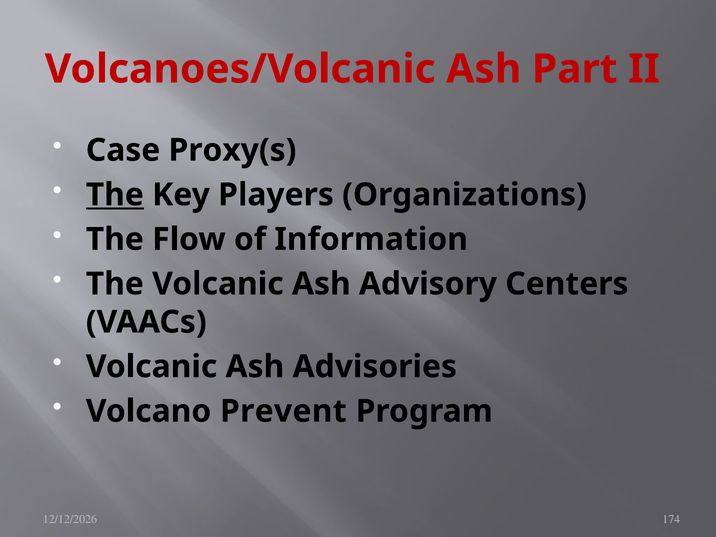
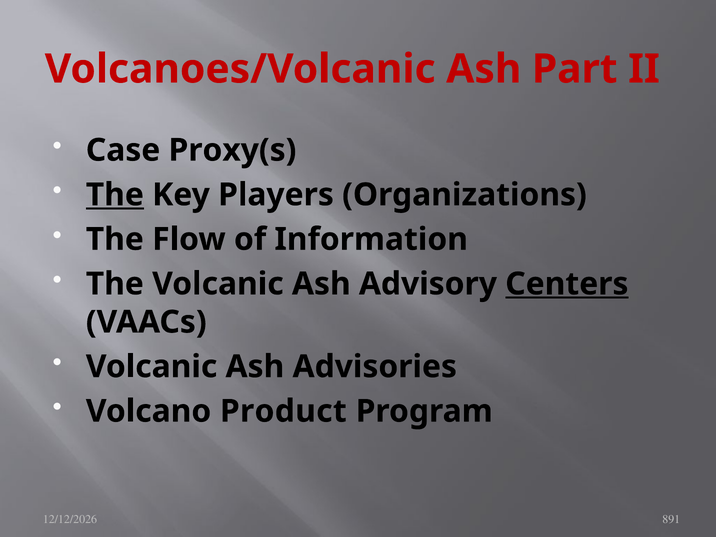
Centers underline: none -> present
Prevent: Prevent -> Product
174: 174 -> 891
